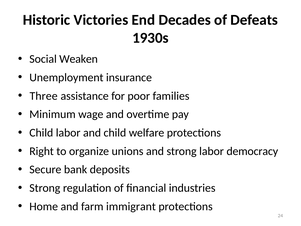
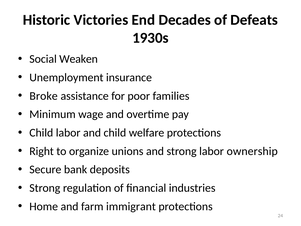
Three: Three -> Broke
democracy: democracy -> ownership
